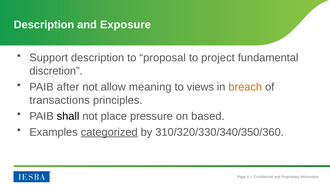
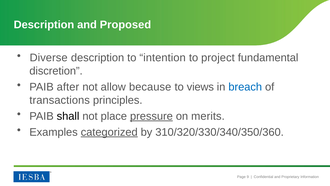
Exposure: Exposure -> Proposed
Support: Support -> Diverse
proposal: proposal -> intention
meaning: meaning -> because
breach colour: orange -> blue
pressure underline: none -> present
based: based -> merits
